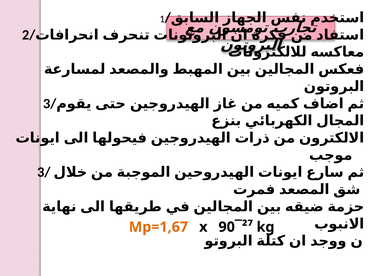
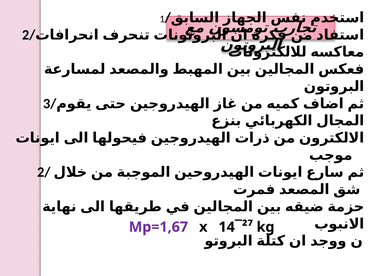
3/ at (44, 172): 3/ -> 2/
Mp=1,67 colour: orange -> purple
90¯²⁷: 90¯²⁷ -> 14¯²⁷
